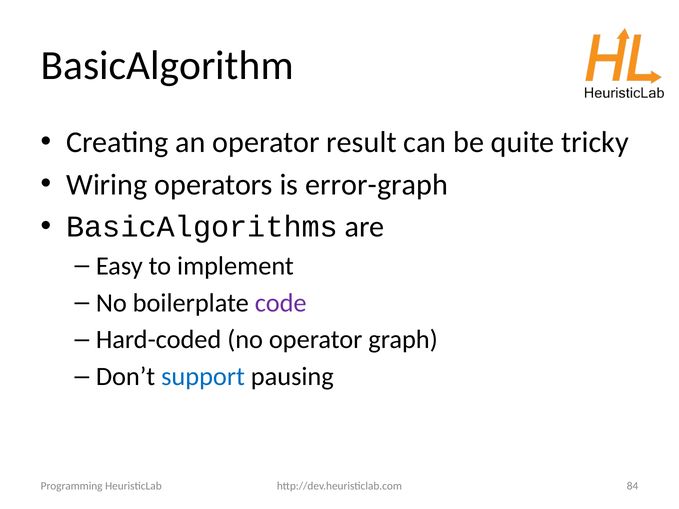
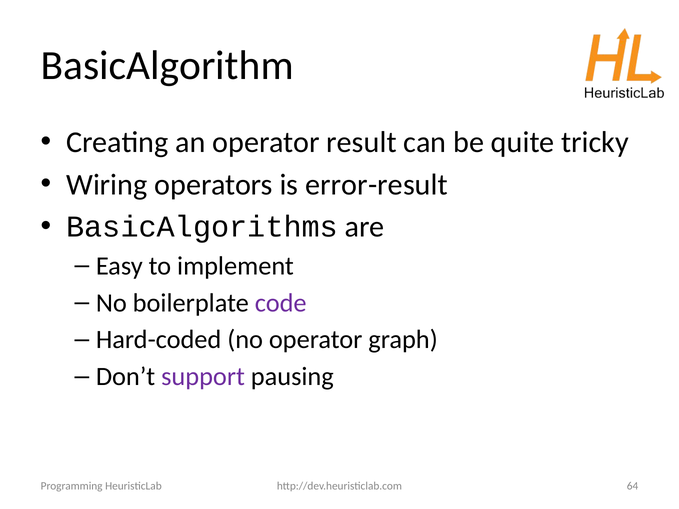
error-graph: error-graph -> error-result
support colour: blue -> purple
84: 84 -> 64
